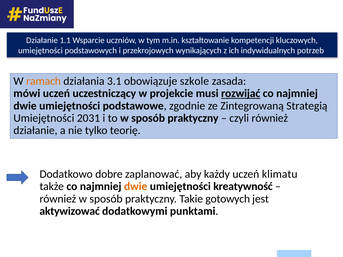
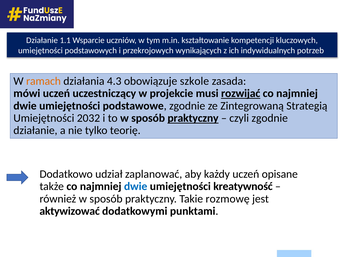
3.1: 3.1 -> 4.3
2031: 2031 -> 2032
praktyczny at (193, 118) underline: none -> present
czyli również: również -> zgodnie
dobre: dobre -> udział
klimatu: klimatu -> opisane
dwie at (136, 187) colour: orange -> blue
gotowych: gotowych -> rozmowę
